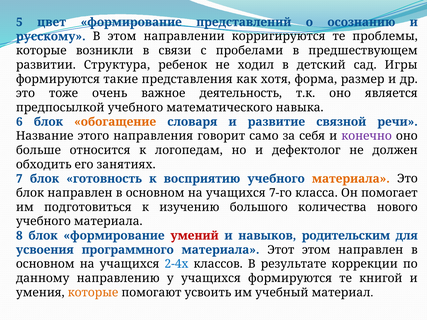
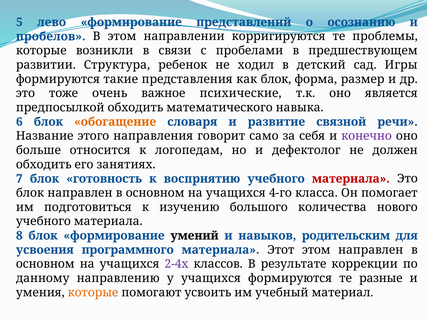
цвет: цвет -> лево
русскому: русскому -> пробелов
как хотя: хотя -> блок
деятельность: деятельность -> психические
предпосылкой учебного: учебного -> обходить
материала at (351, 179) colour: orange -> red
7-го: 7-го -> 4-го
умений colour: red -> black
2-4х colour: blue -> purple
книгой: книгой -> разные
